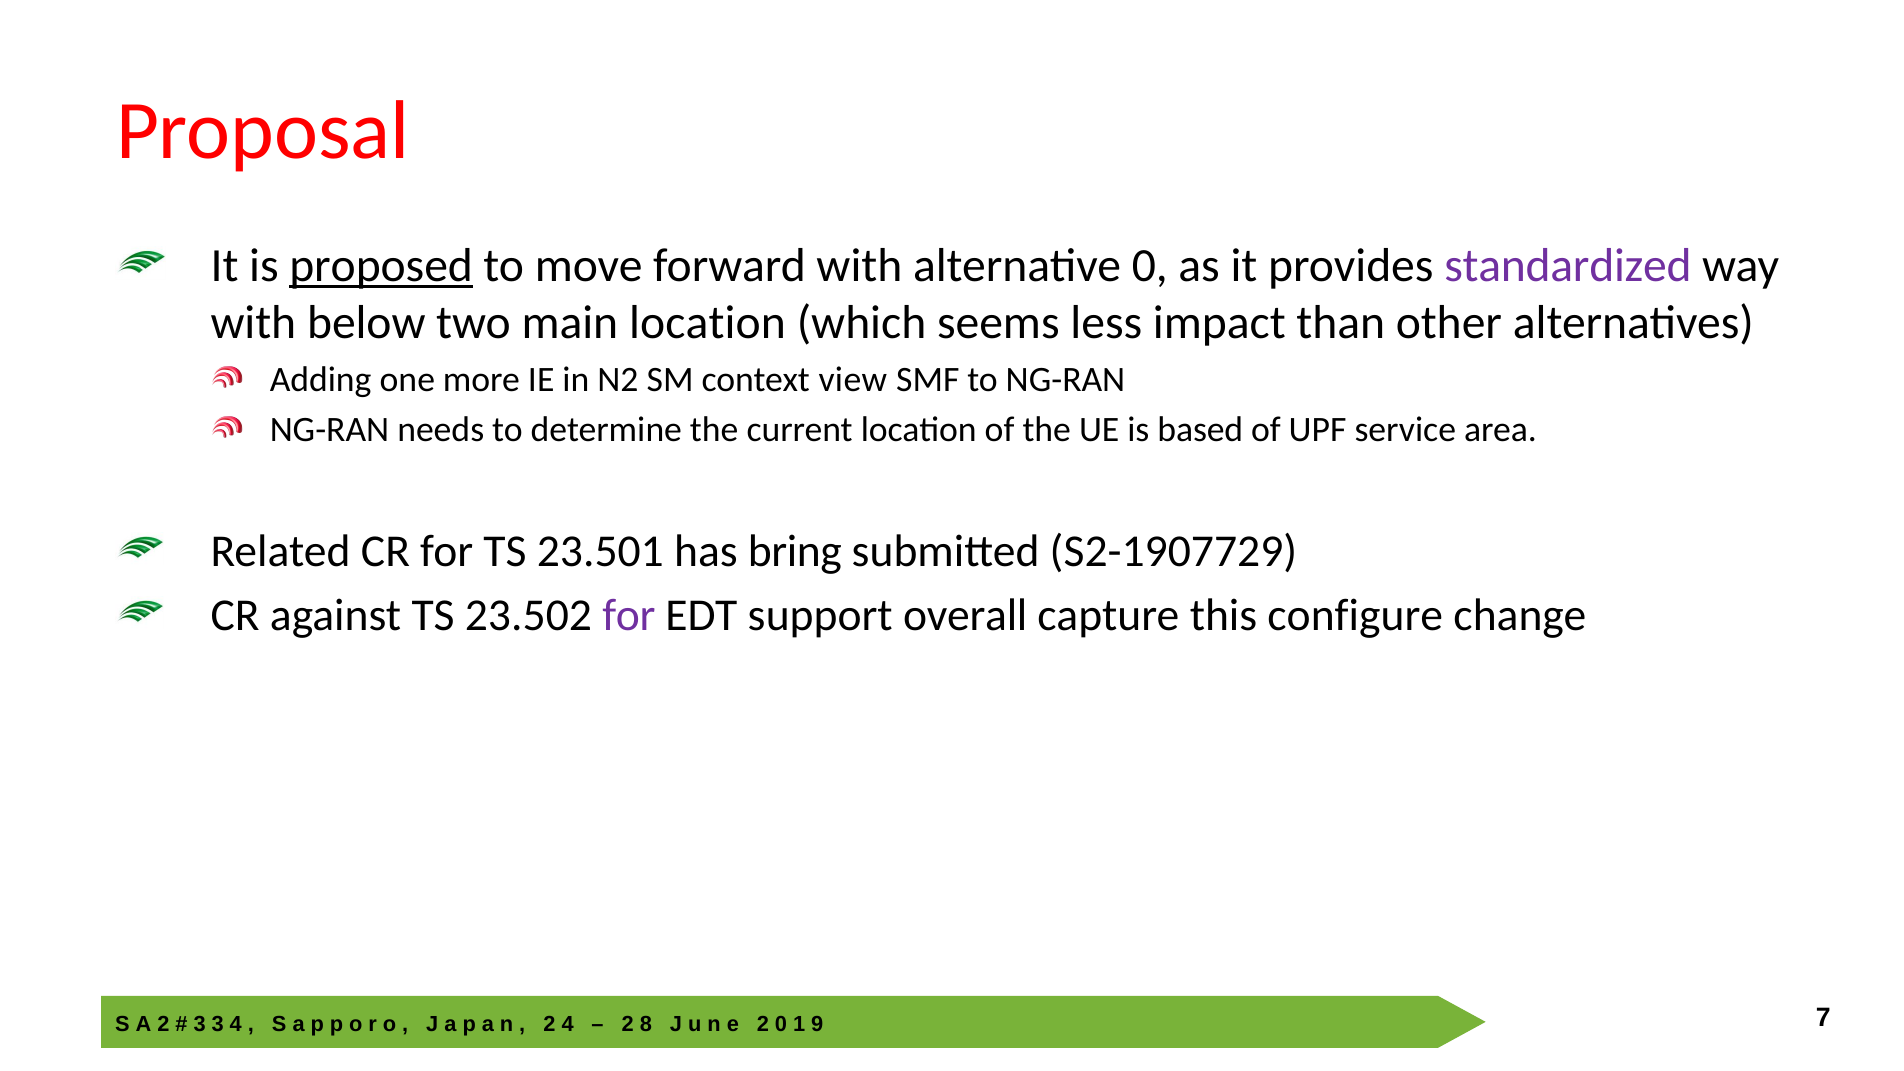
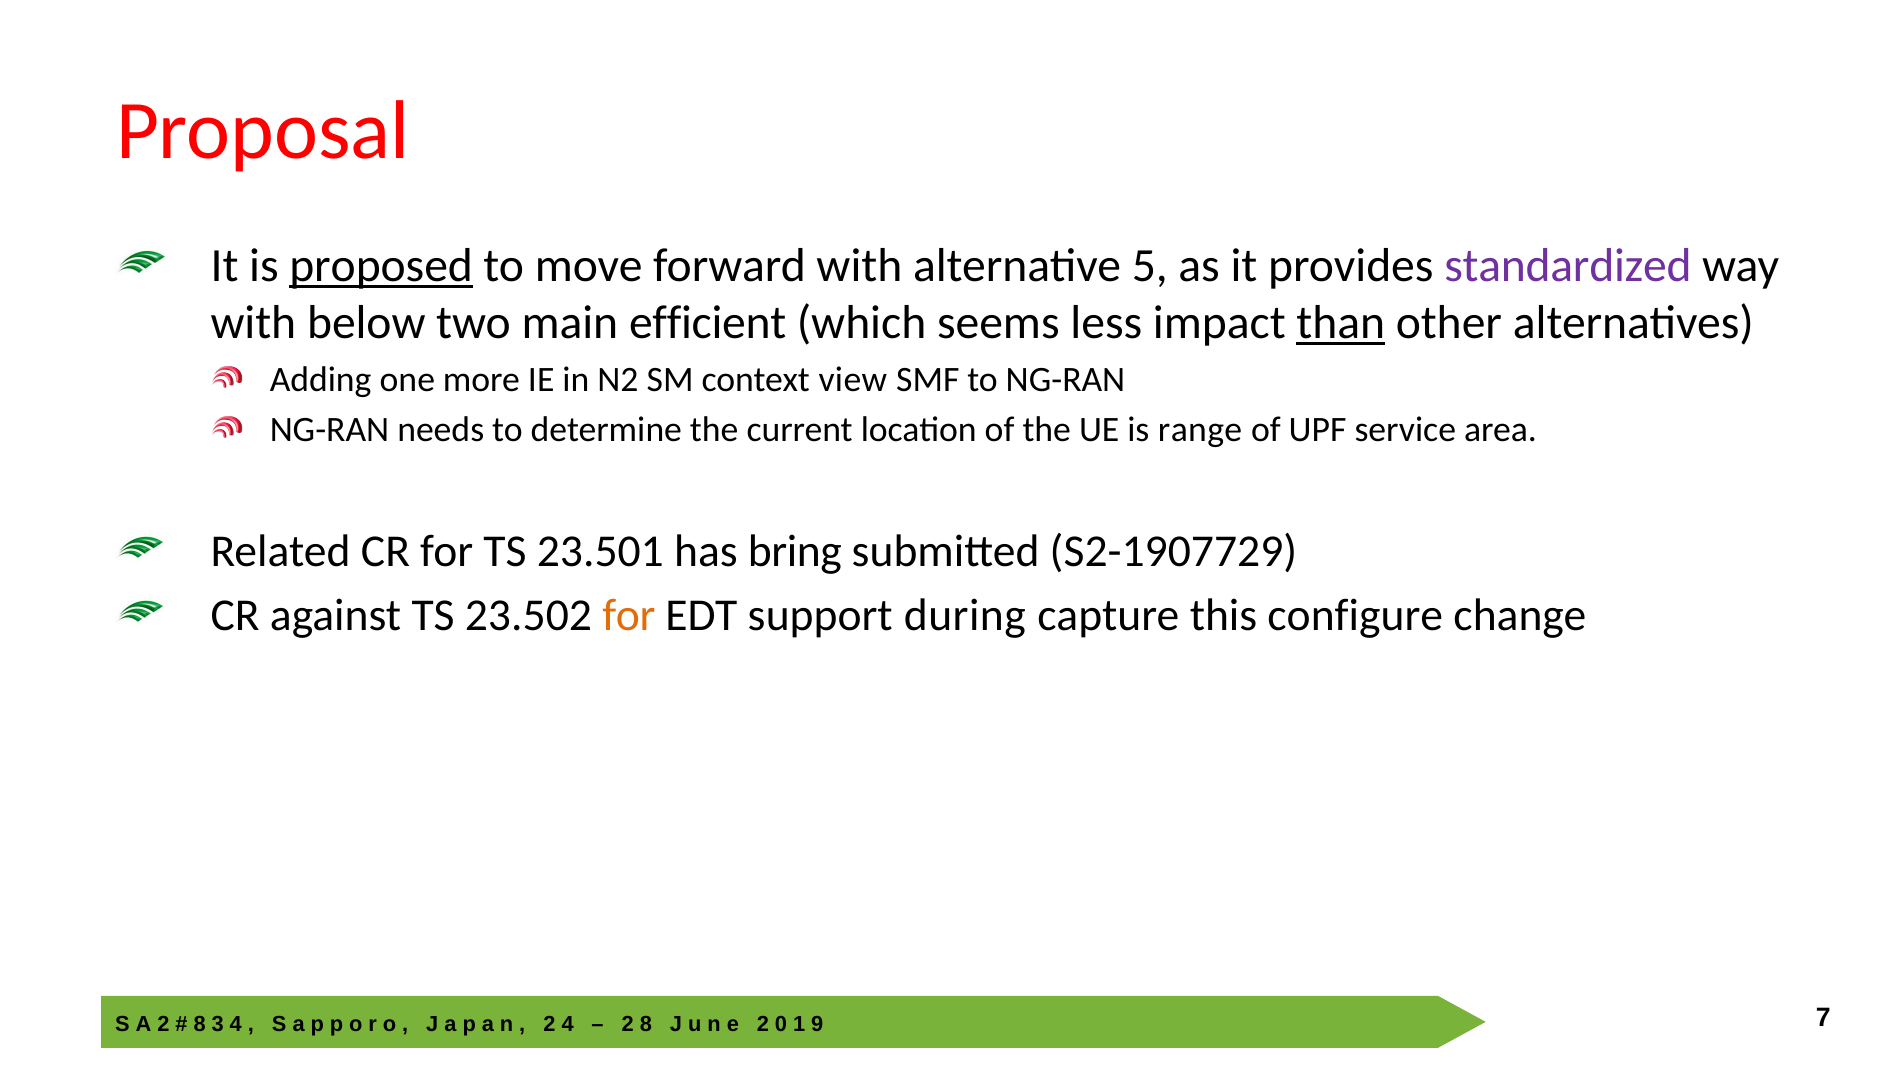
alternative 0: 0 -> 5
main location: location -> efficient
than underline: none -> present
based: based -> range
for at (629, 616) colour: purple -> orange
overall: overall -> during
3 at (200, 1024): 3 -> 8
